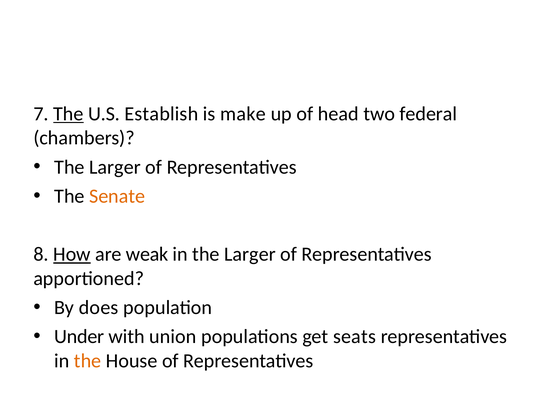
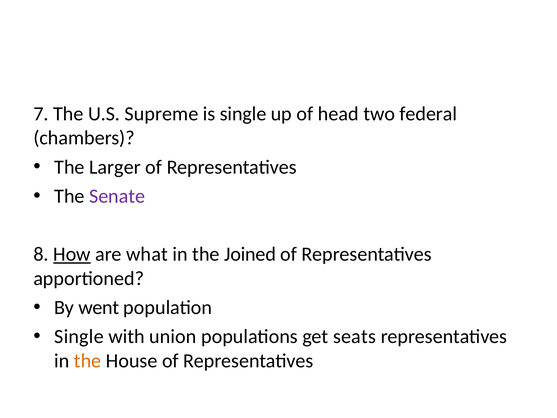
The at (68, 114) underline: present -> none
Establish: Establish -> Supreme
is make: make -> single
Senate colour: orange -> purple
weak: weak -> what
in the Larger: Larger -> Joined
does: does -> went
Under at (79, 336): Under -> Single
